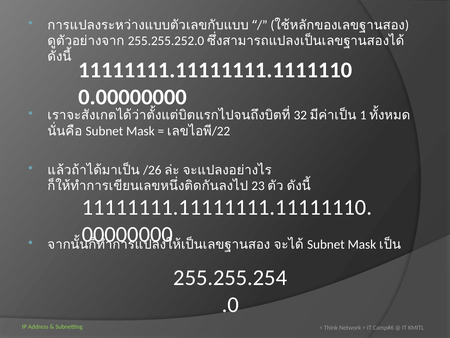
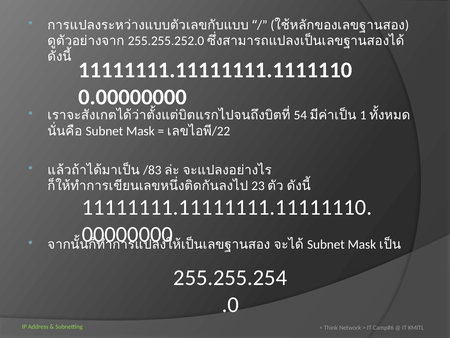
32: 32 -> 54
/26: /26 -> /83
